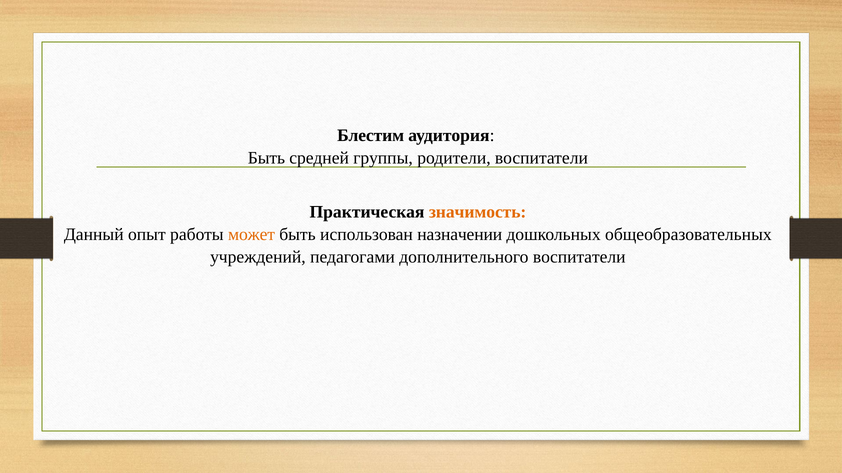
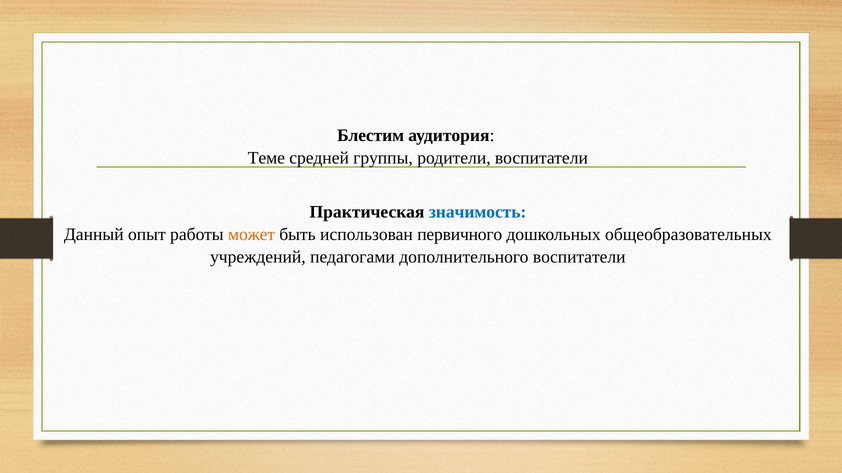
Быть at (266, 158): Быть -> Теме
значимость colour: orange -> blue
назначении: назначении -> первичного
